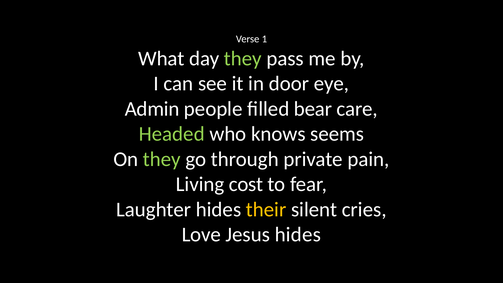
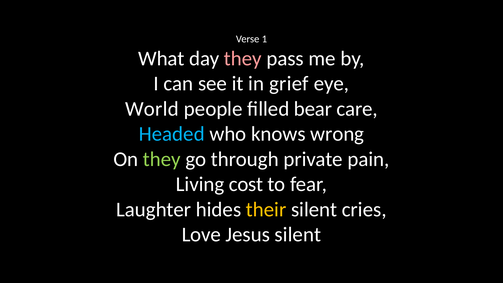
they at (243, 59) colour: light green -> pink
door: door -> grief
Admin: Admin -> World
Headed colour: light green -> light blue
seems: seems -> wrong
Jesus hides: hides -> silent
